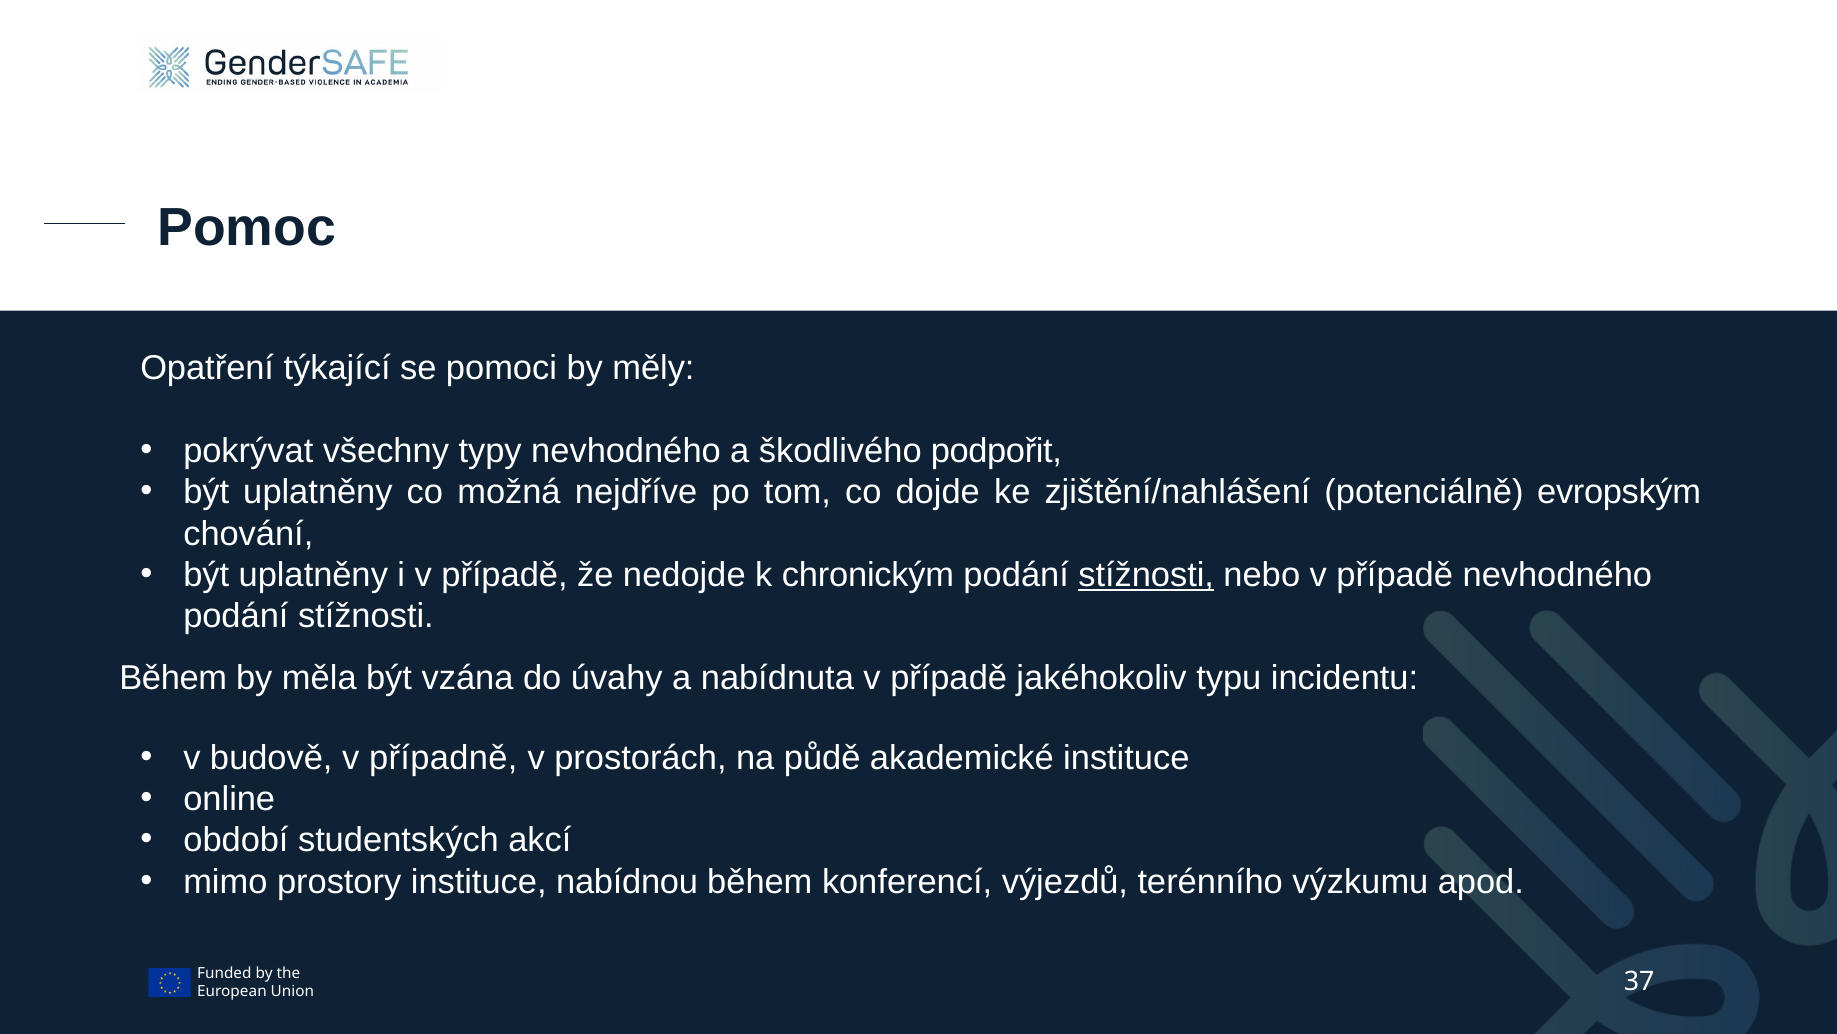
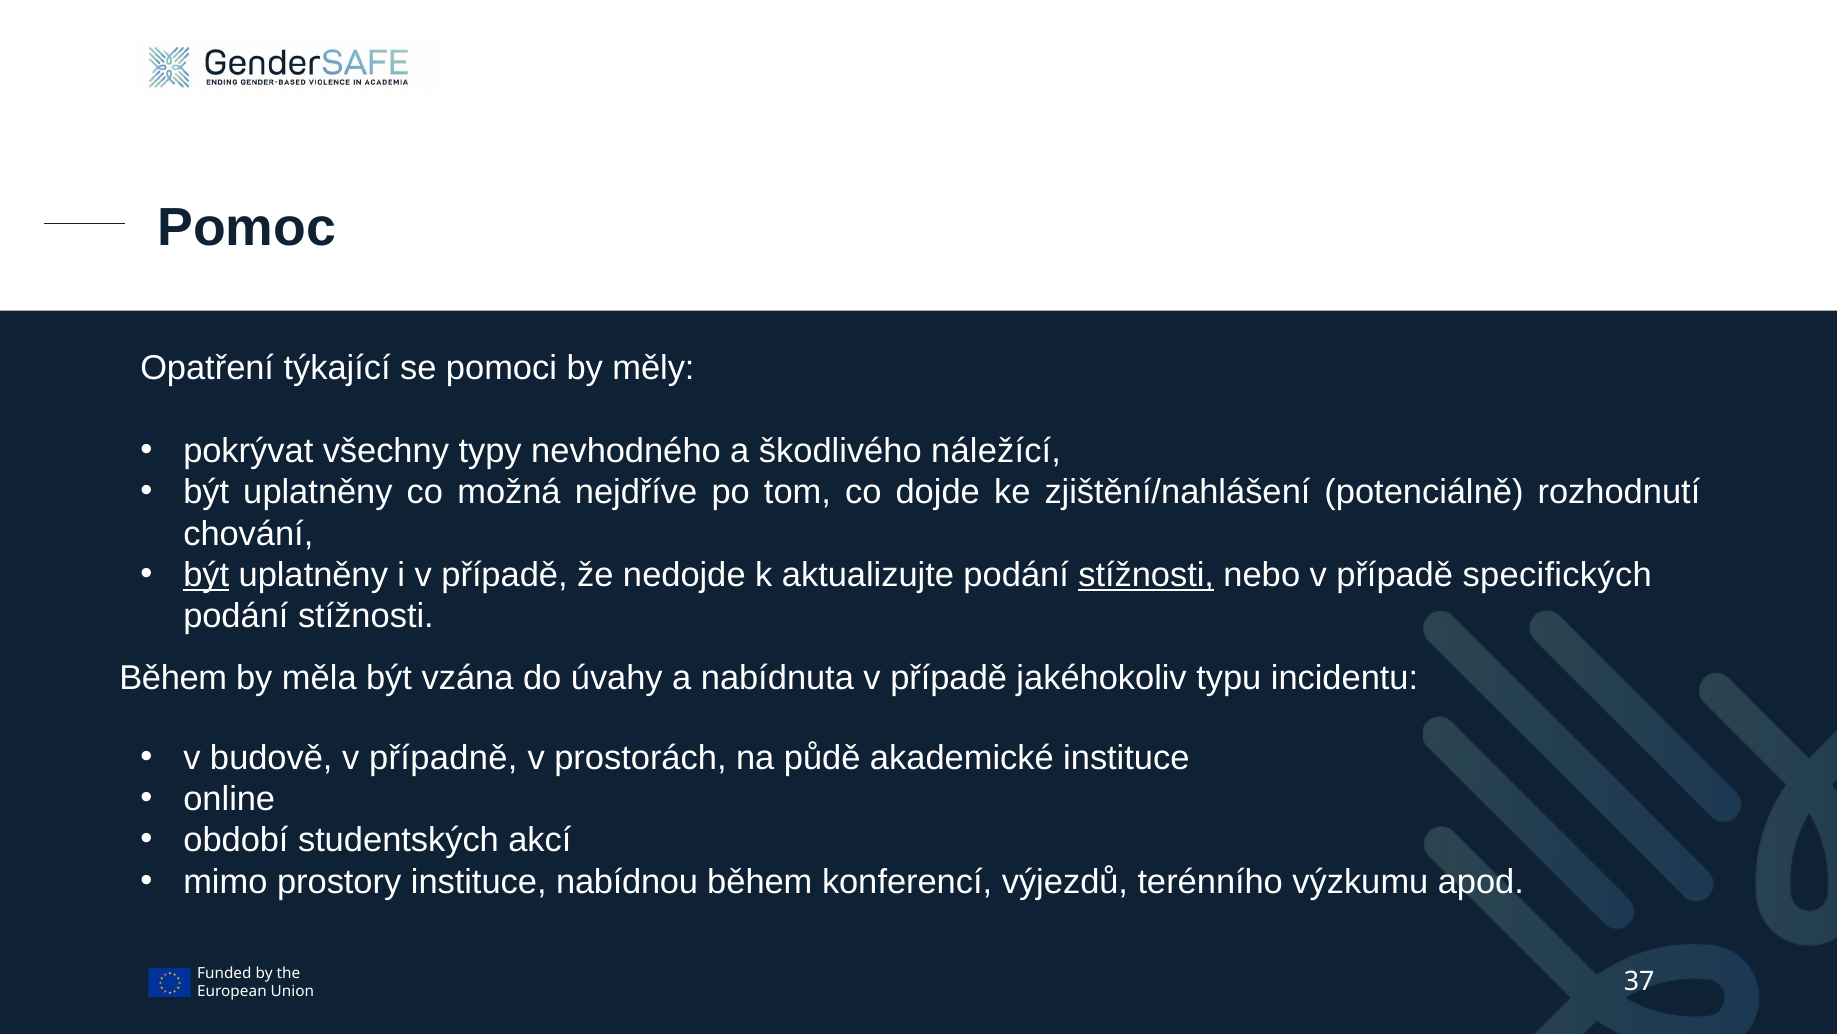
podpořit: podpořit -> náležící
evropským: evropským -> rozhodnutí
být at (206, 575) underline: none -> present
chronickým: chronickým -> aktualizujte
případě nevhodného: nevhodného -> specifických
